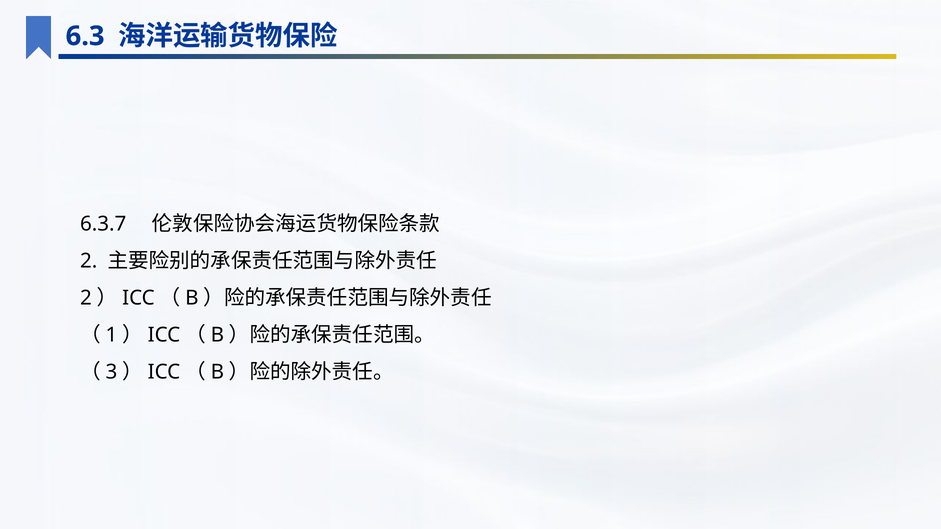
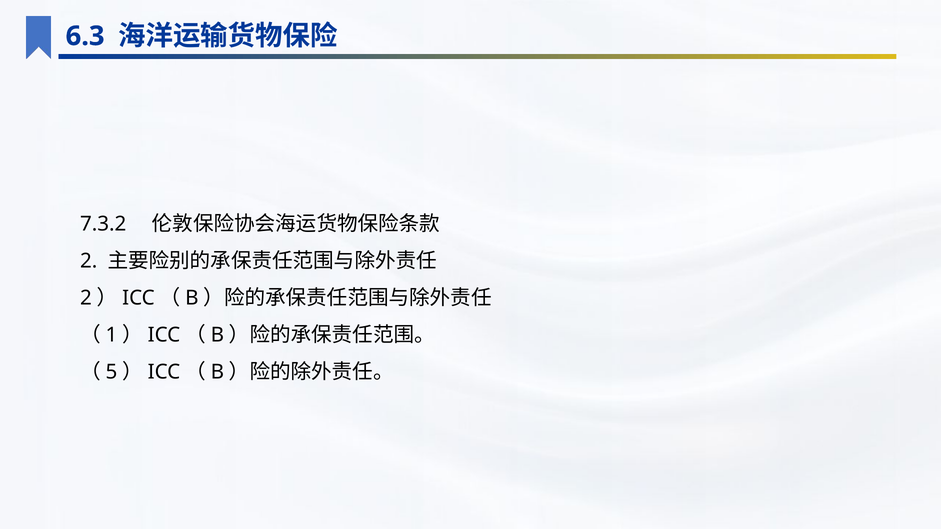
6.3.7: 6.3.7 -> 7.3.2
3: 3 -> 5
